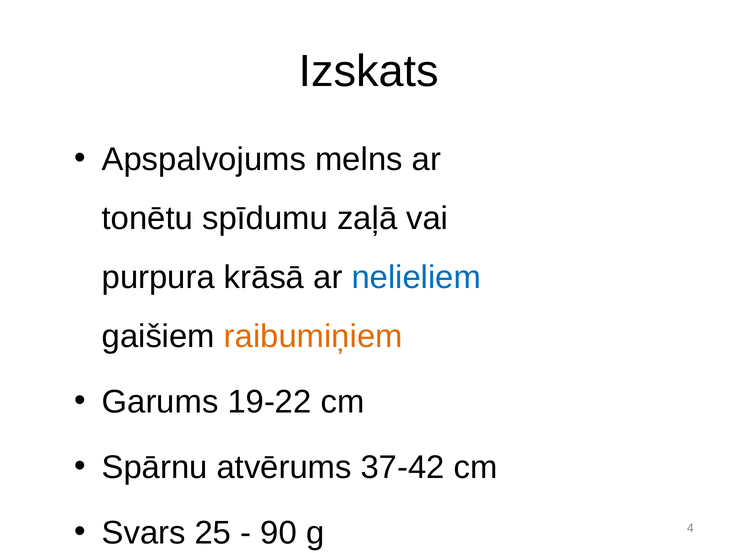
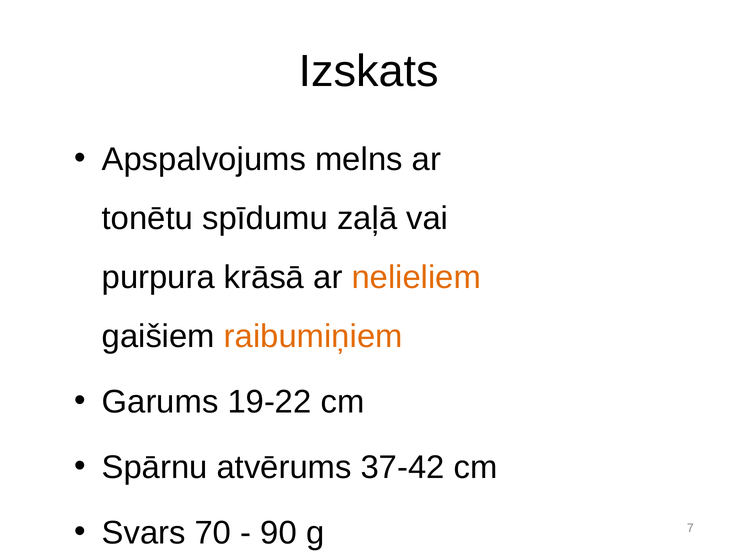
nelieliem colour: blue -> orange
25: 25 -> 70
4: 4 -> 7
